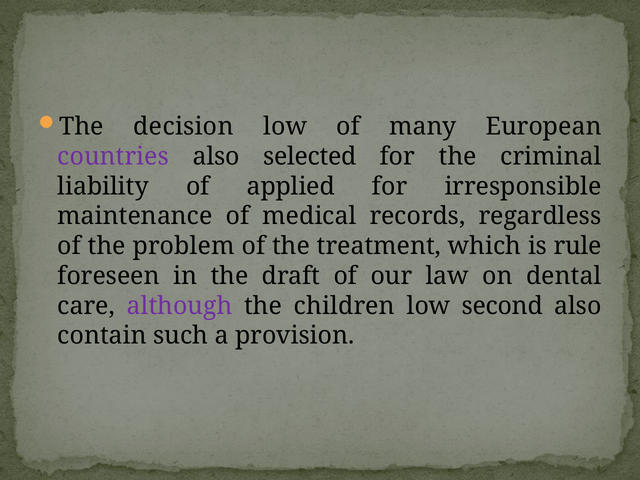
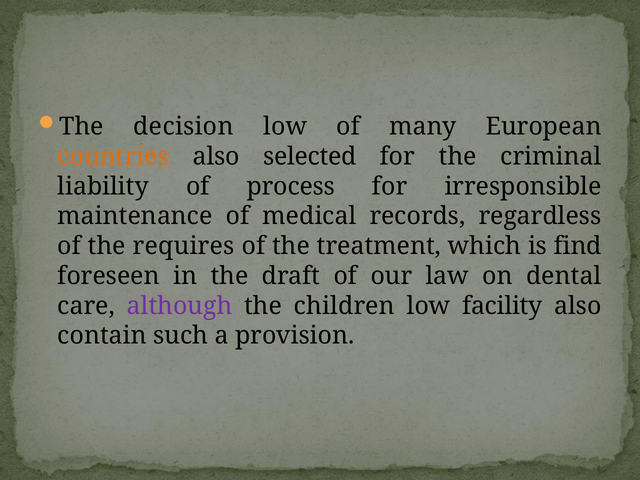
countries colour: purple -> orange
applied: applied -> process
problem: problem -> requires
rule: rule -> find
second: second -> facility
